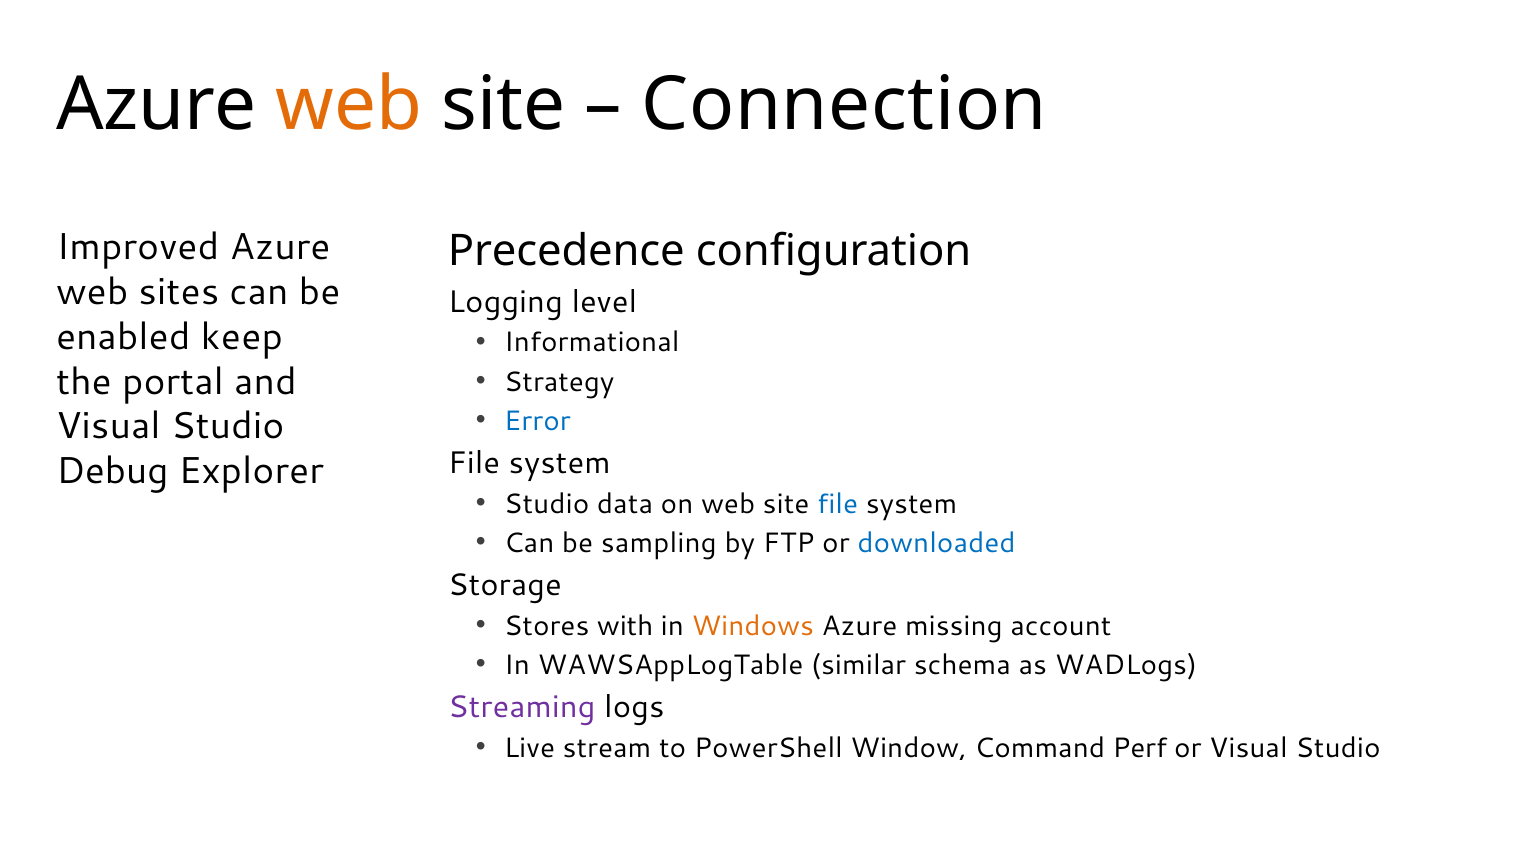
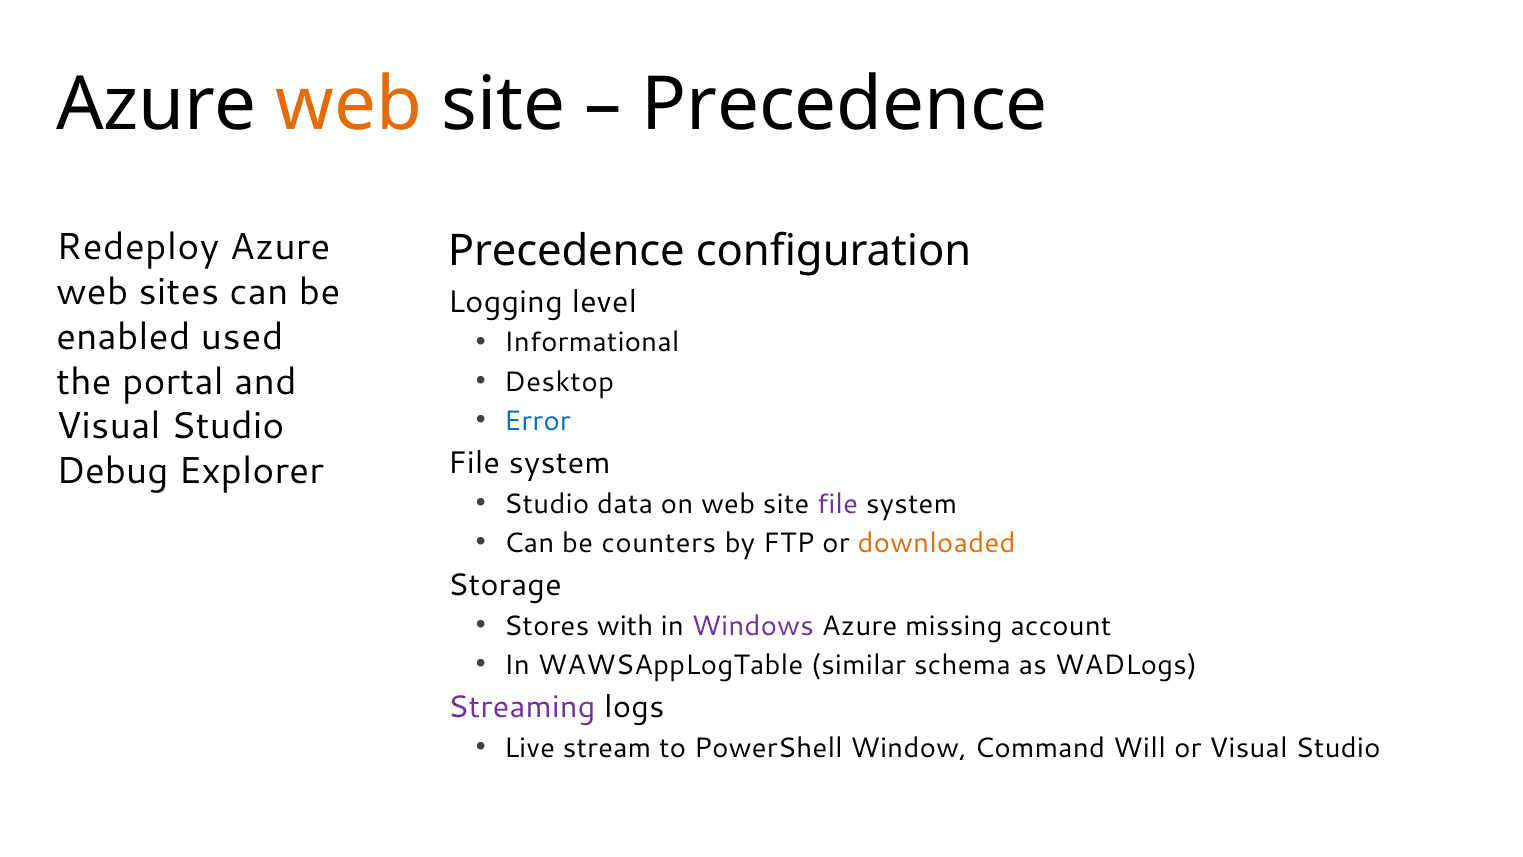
Connection at (844, 104): Connection -> Precedence
Improved: Improved -> Redeploy
keep: keep -> used
Strategy: Strategy -> Desktop
file at (838, 504) colour: blue -> purple
sampling: sampling -> counters
downloaded colour: blue -> orange
Windows colour: orange -> purple
Perf: Perf -> Will
